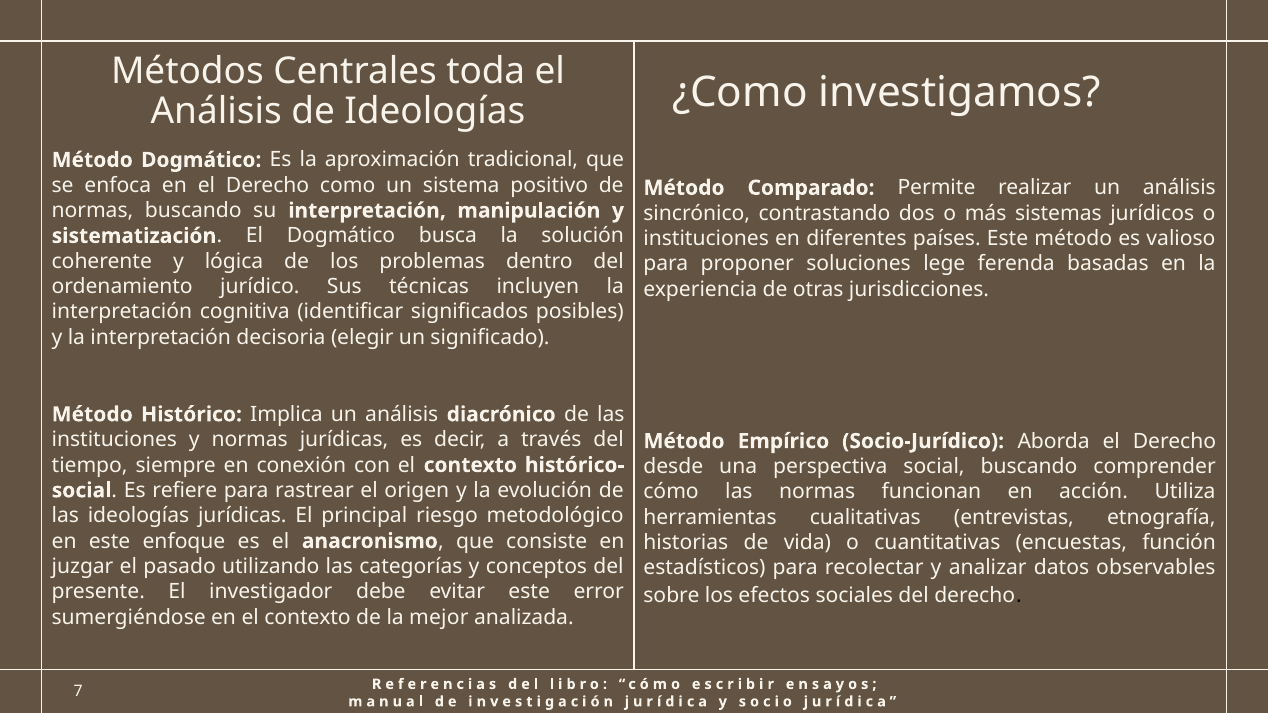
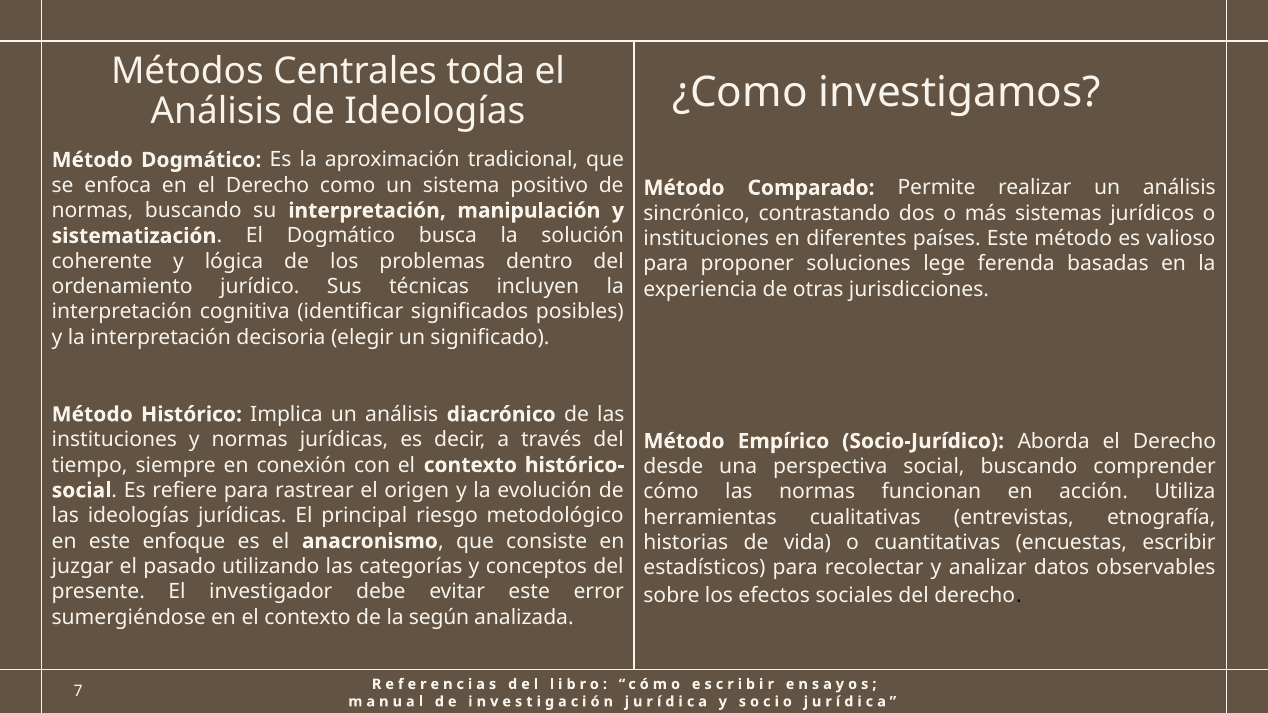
función: función -> escribir
mejor: mejor -> según
